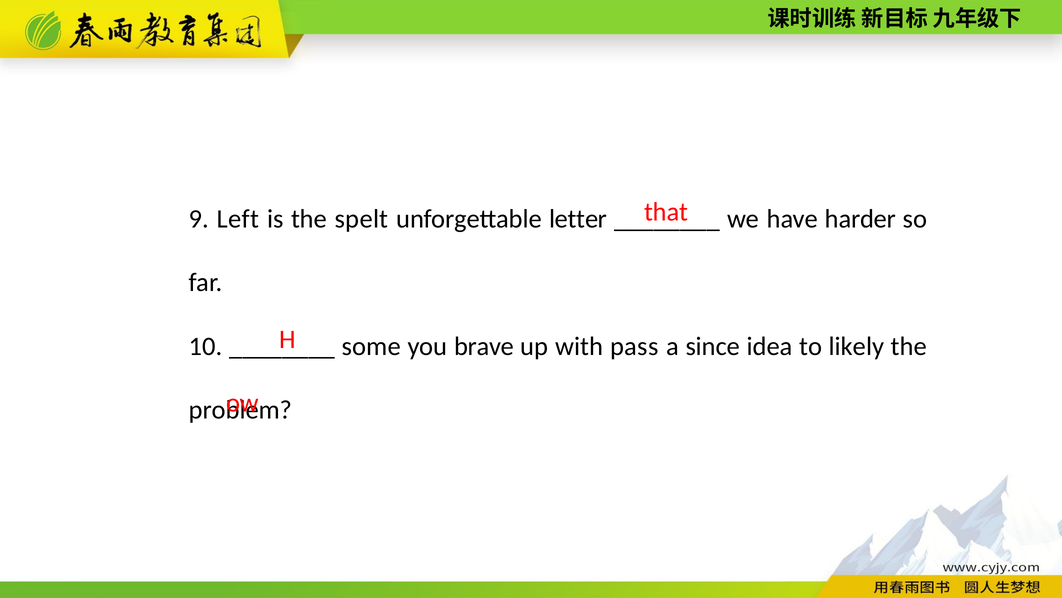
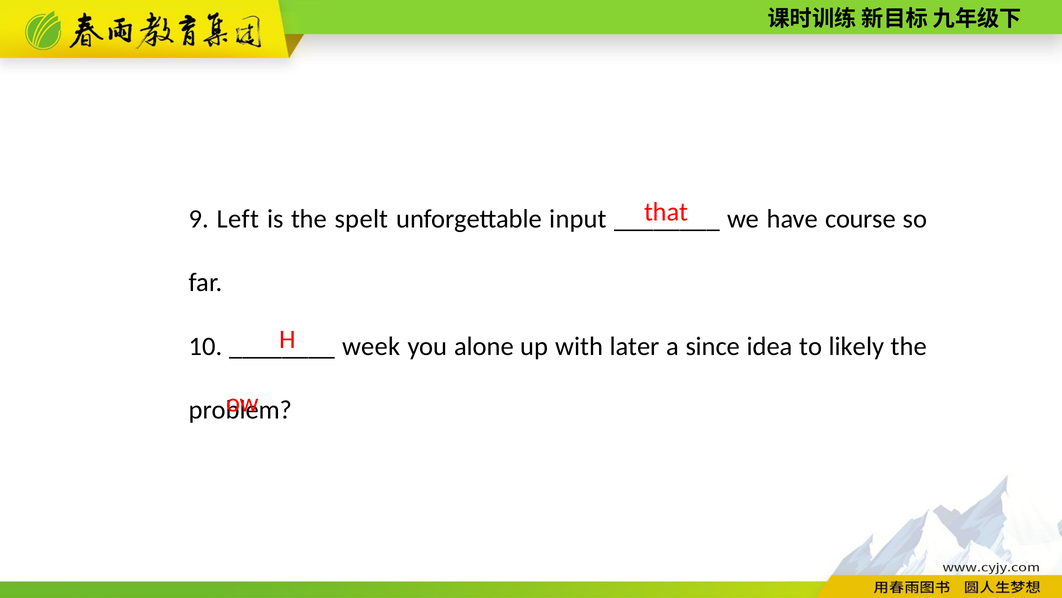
letter: letter -> input
harder: harder -> course
some: some -> week
brave: brave -> alone
pass: pass -> later
